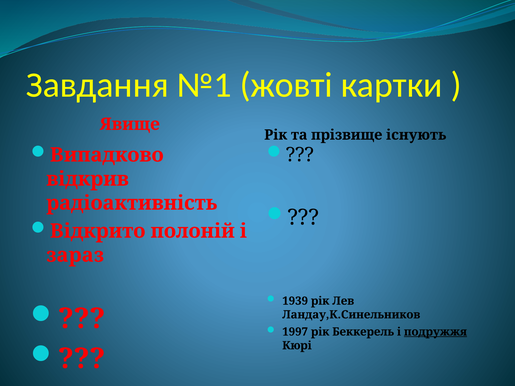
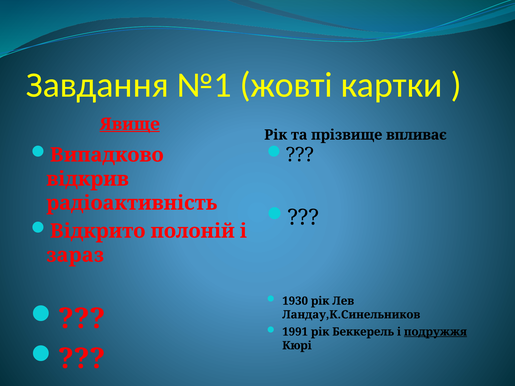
Явище underline: none -> present
існують: існують -> впливає
1939: 1939 -> 1930
1997: 1997 -> 1991
